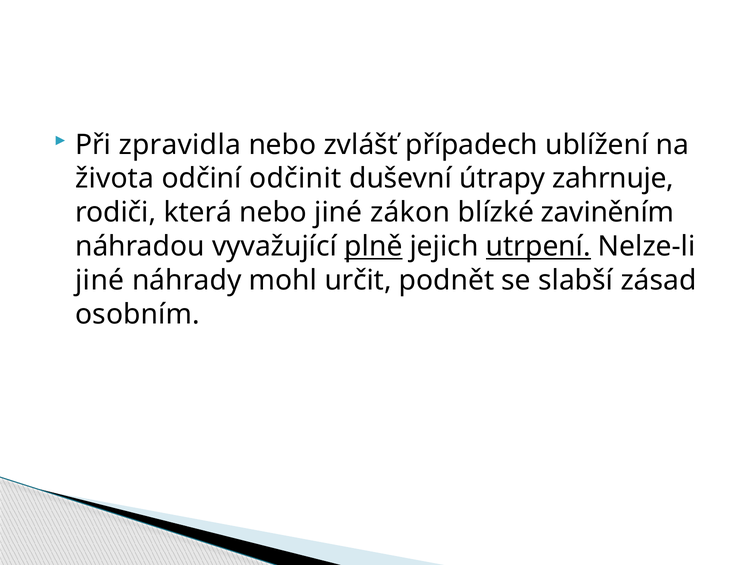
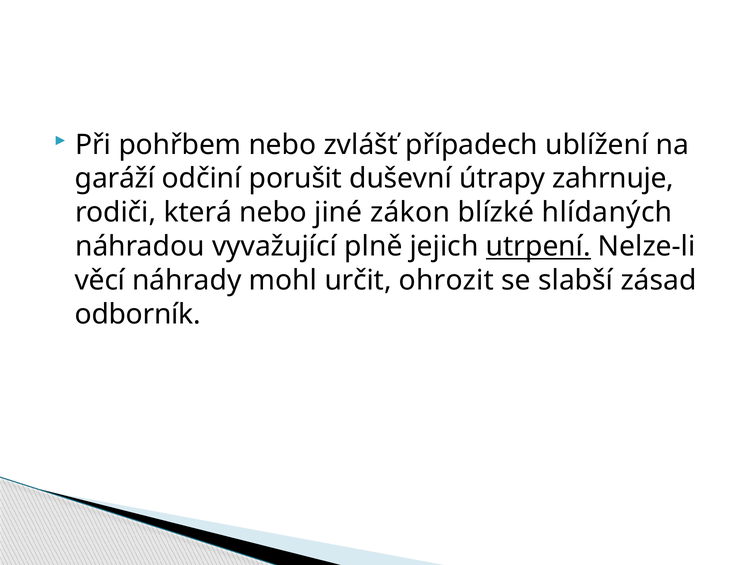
zpravidla: zpravidla -> pohřbem
života: života -> garáží
odčinit: odčinit -> porušit
zaviněním: zaviněním -> hlídaných
plně underline: present -> none
jiné at (100, 280): jiné -> věcí
podnět: podnět -> ohrozit
osobním: osobním -> odborník
